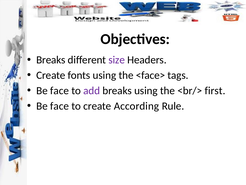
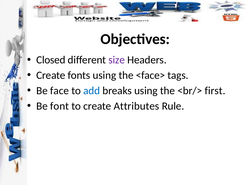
Breaks at (51, 60): Breaks -> Closed
add colour: purple -> blue
face at (60, 106): face -> font
According: According -> Attributes
